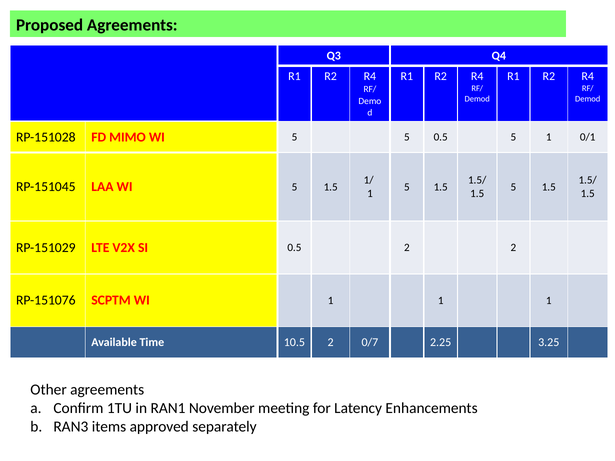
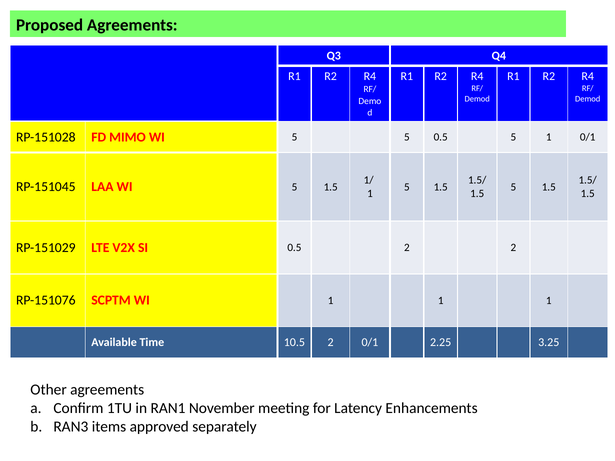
2 0/7: 0/7 -> 0/1
